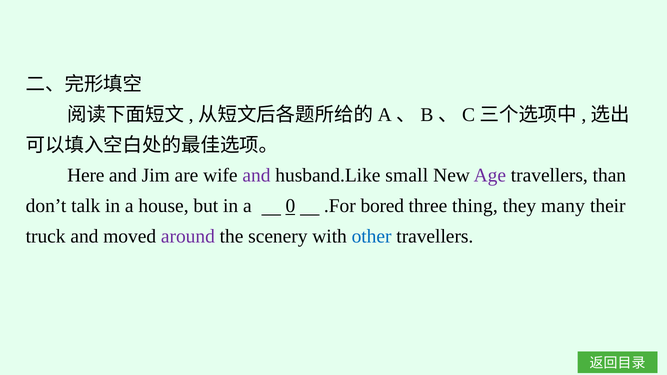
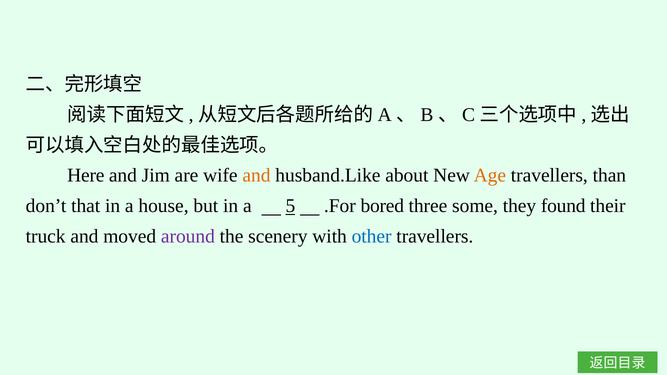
and at (256, 176) colour: purple -> orange
small: small -> about
Age colour: purple -> orange
talk: talk -> that
0: 0 -> 5
thing: thing -> some
many: many -> found
